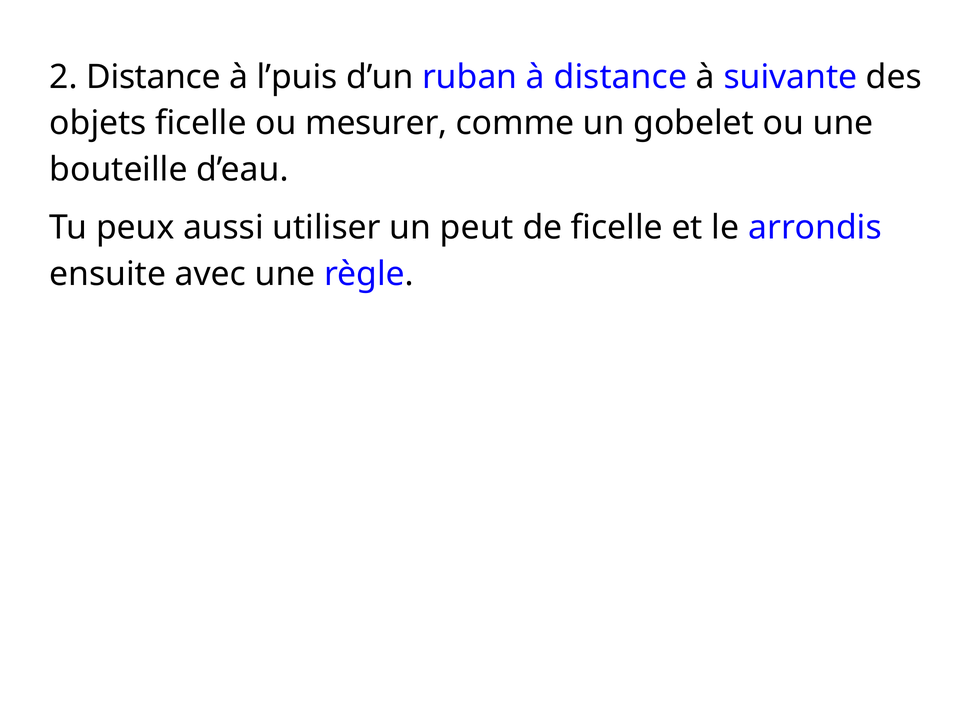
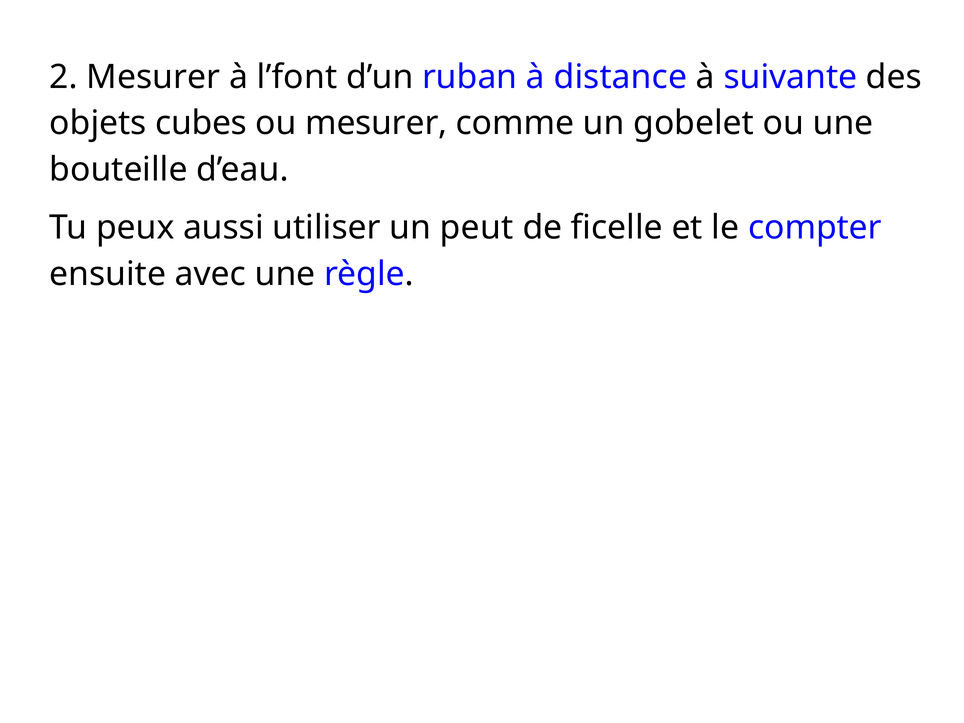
2 Distance: Distance -> Mesurer
l’puis: l’puis -> l’font
objets ficelle: ficelle -> cubes
arrondis: arrondis -> compter
